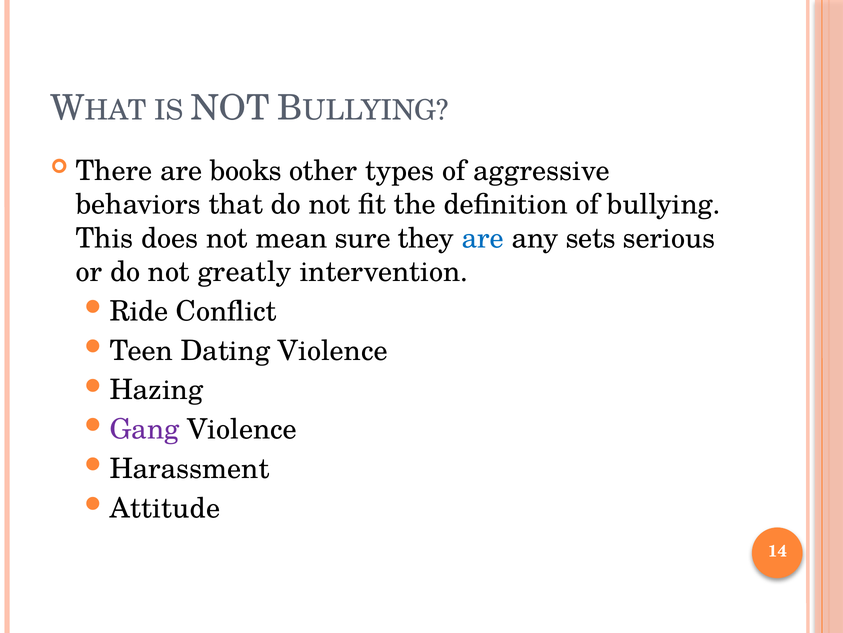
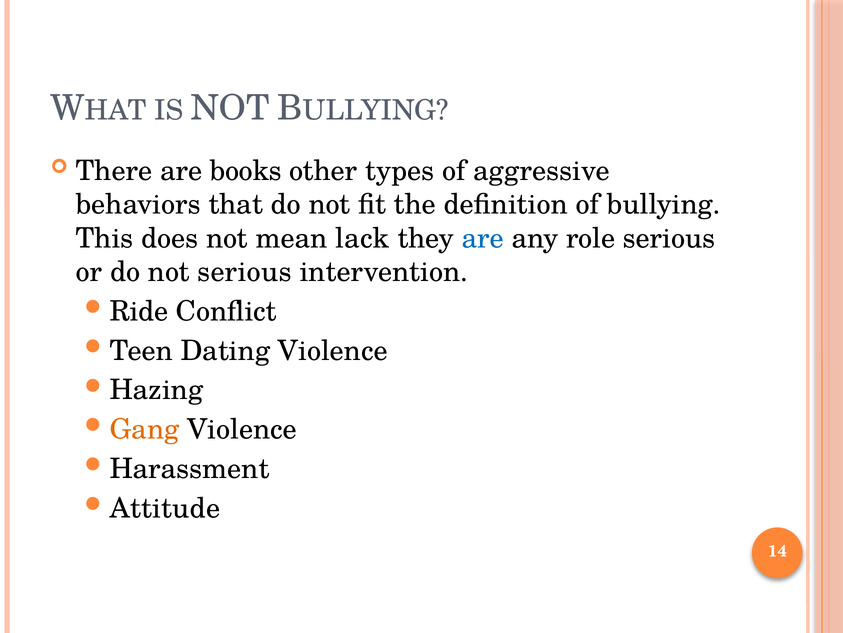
sure: sure -> lack
sets: sets -> role
not greatly: greatly -> serious
Gang colour: purple -> orange
